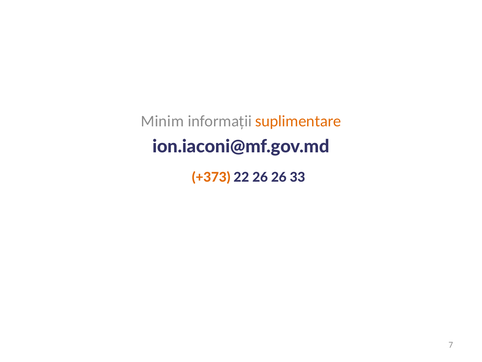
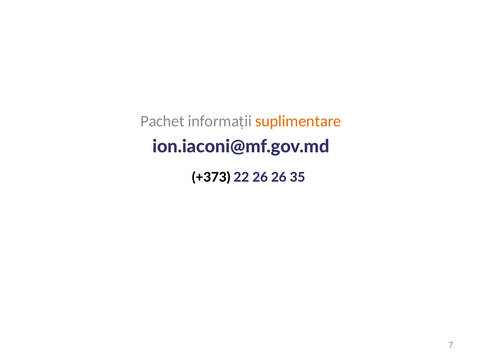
Minim: Minim -> Pachet
+373 colour: orange -> black
33: 33 -> 35
